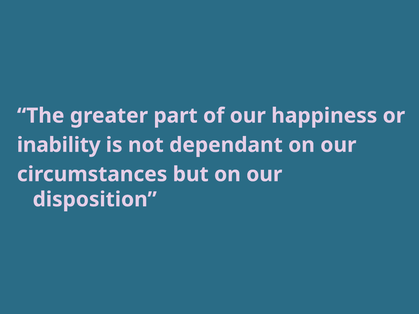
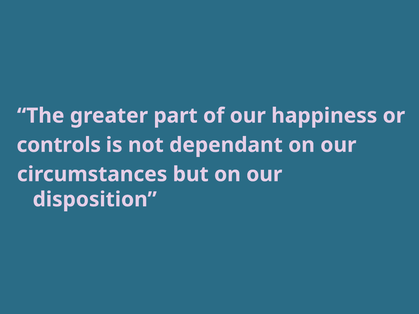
inability: inability -> controls
